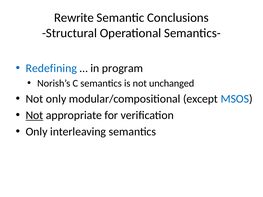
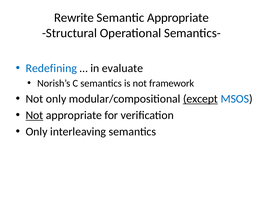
Semantic Conclusions: Conclusions -> Appropriate
program: program -> evaluate
unchanged: unchanged -> framework
except underline: none -> present
